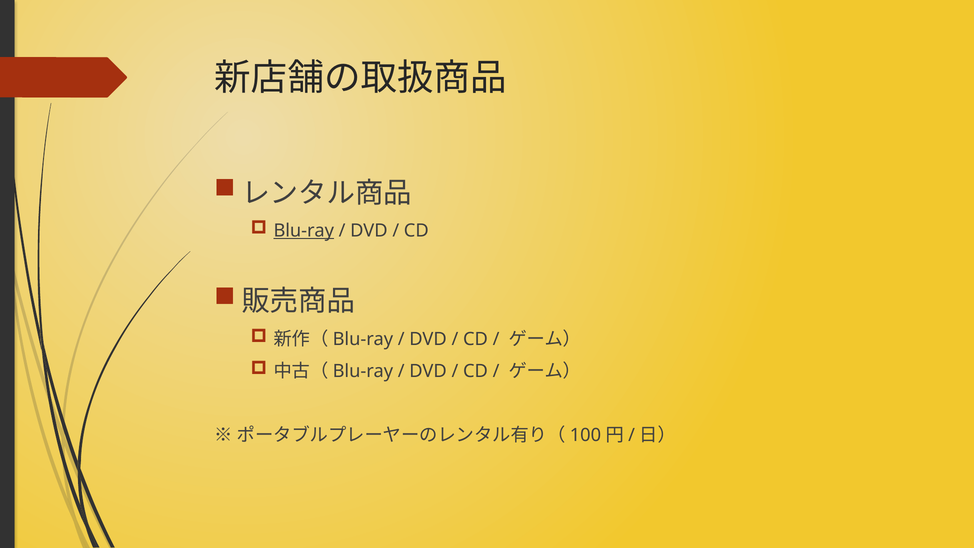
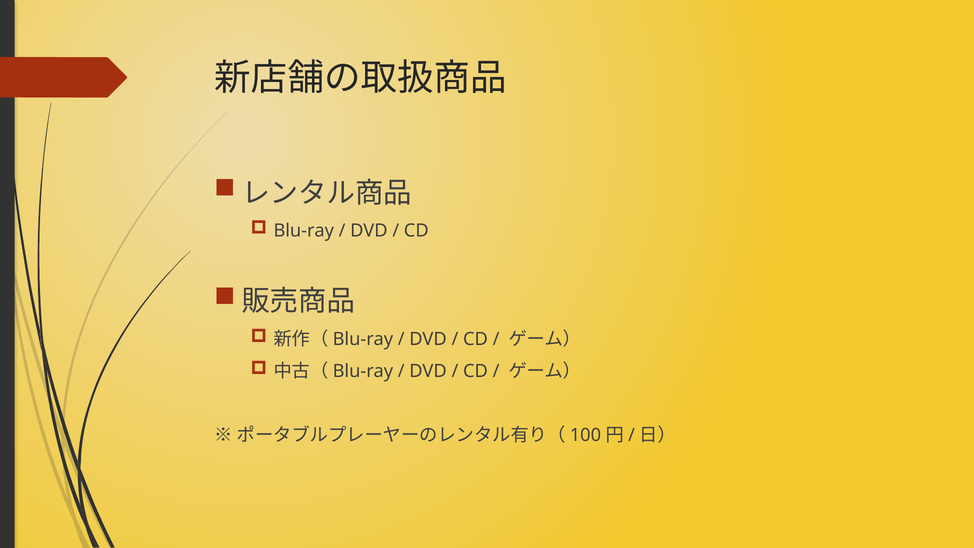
Blu-ray underline: present -> none
